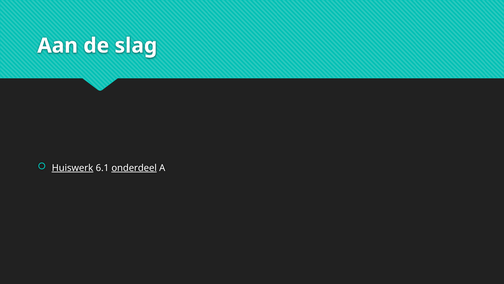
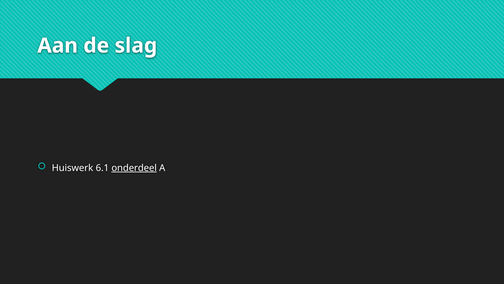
Huiswerk underline: present -> none
